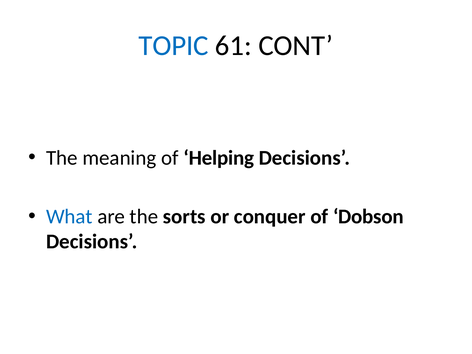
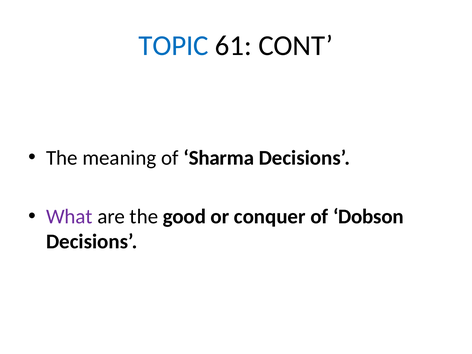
Helping: Helping -> Sharma
What colour: blue -> purple
sorts: sorts -> good
